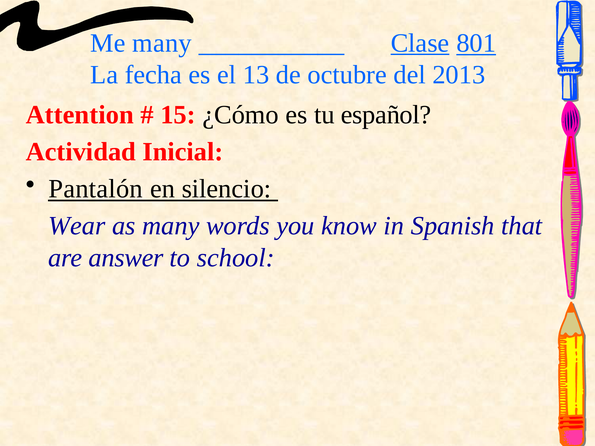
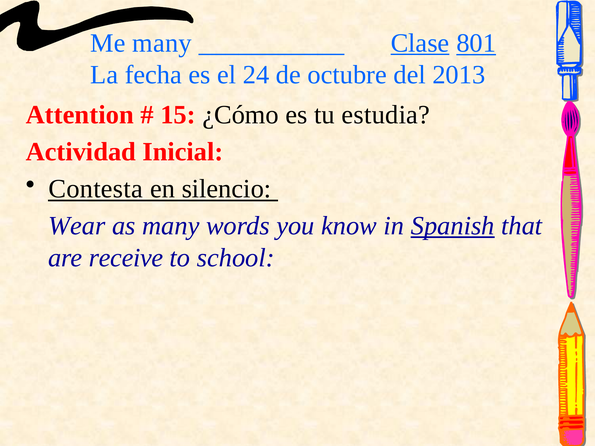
13: 13 -> 24
español: español -> estudia
Pantalón: Pantalón -> Contesta
Spanish underline: none -> present
answer: answer -> receive
